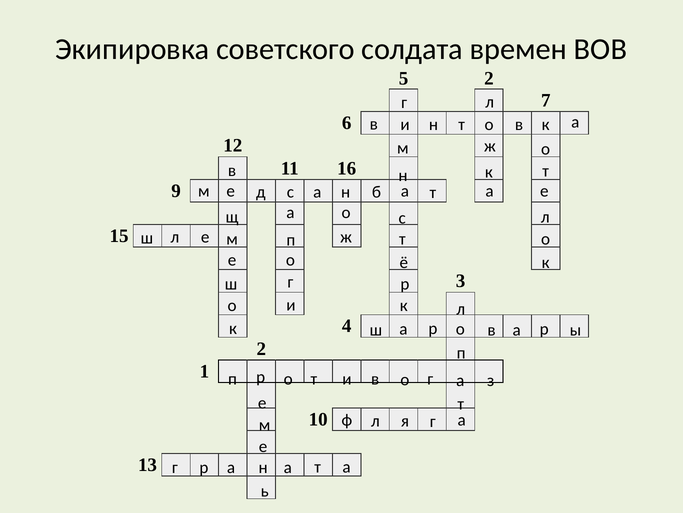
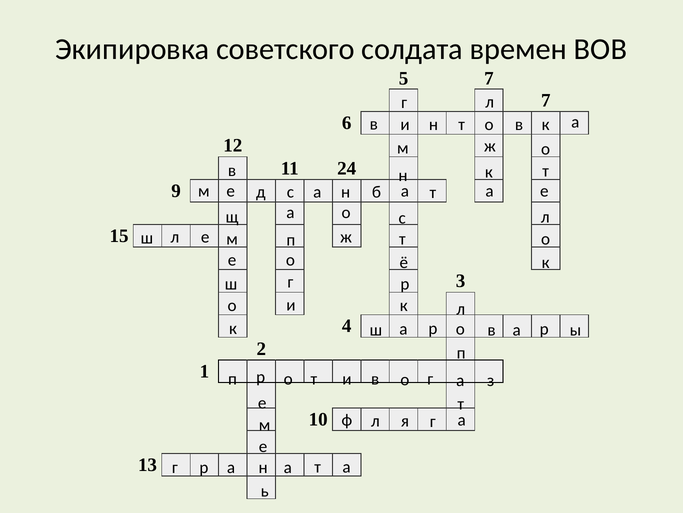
5 2: 2 -> 7
16: 16 -> 24
